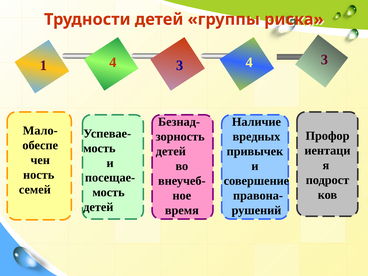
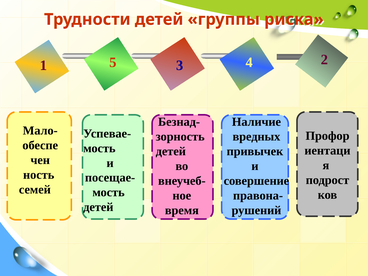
1 4: 4 -> 5
3 4 3: 3 -> 2
